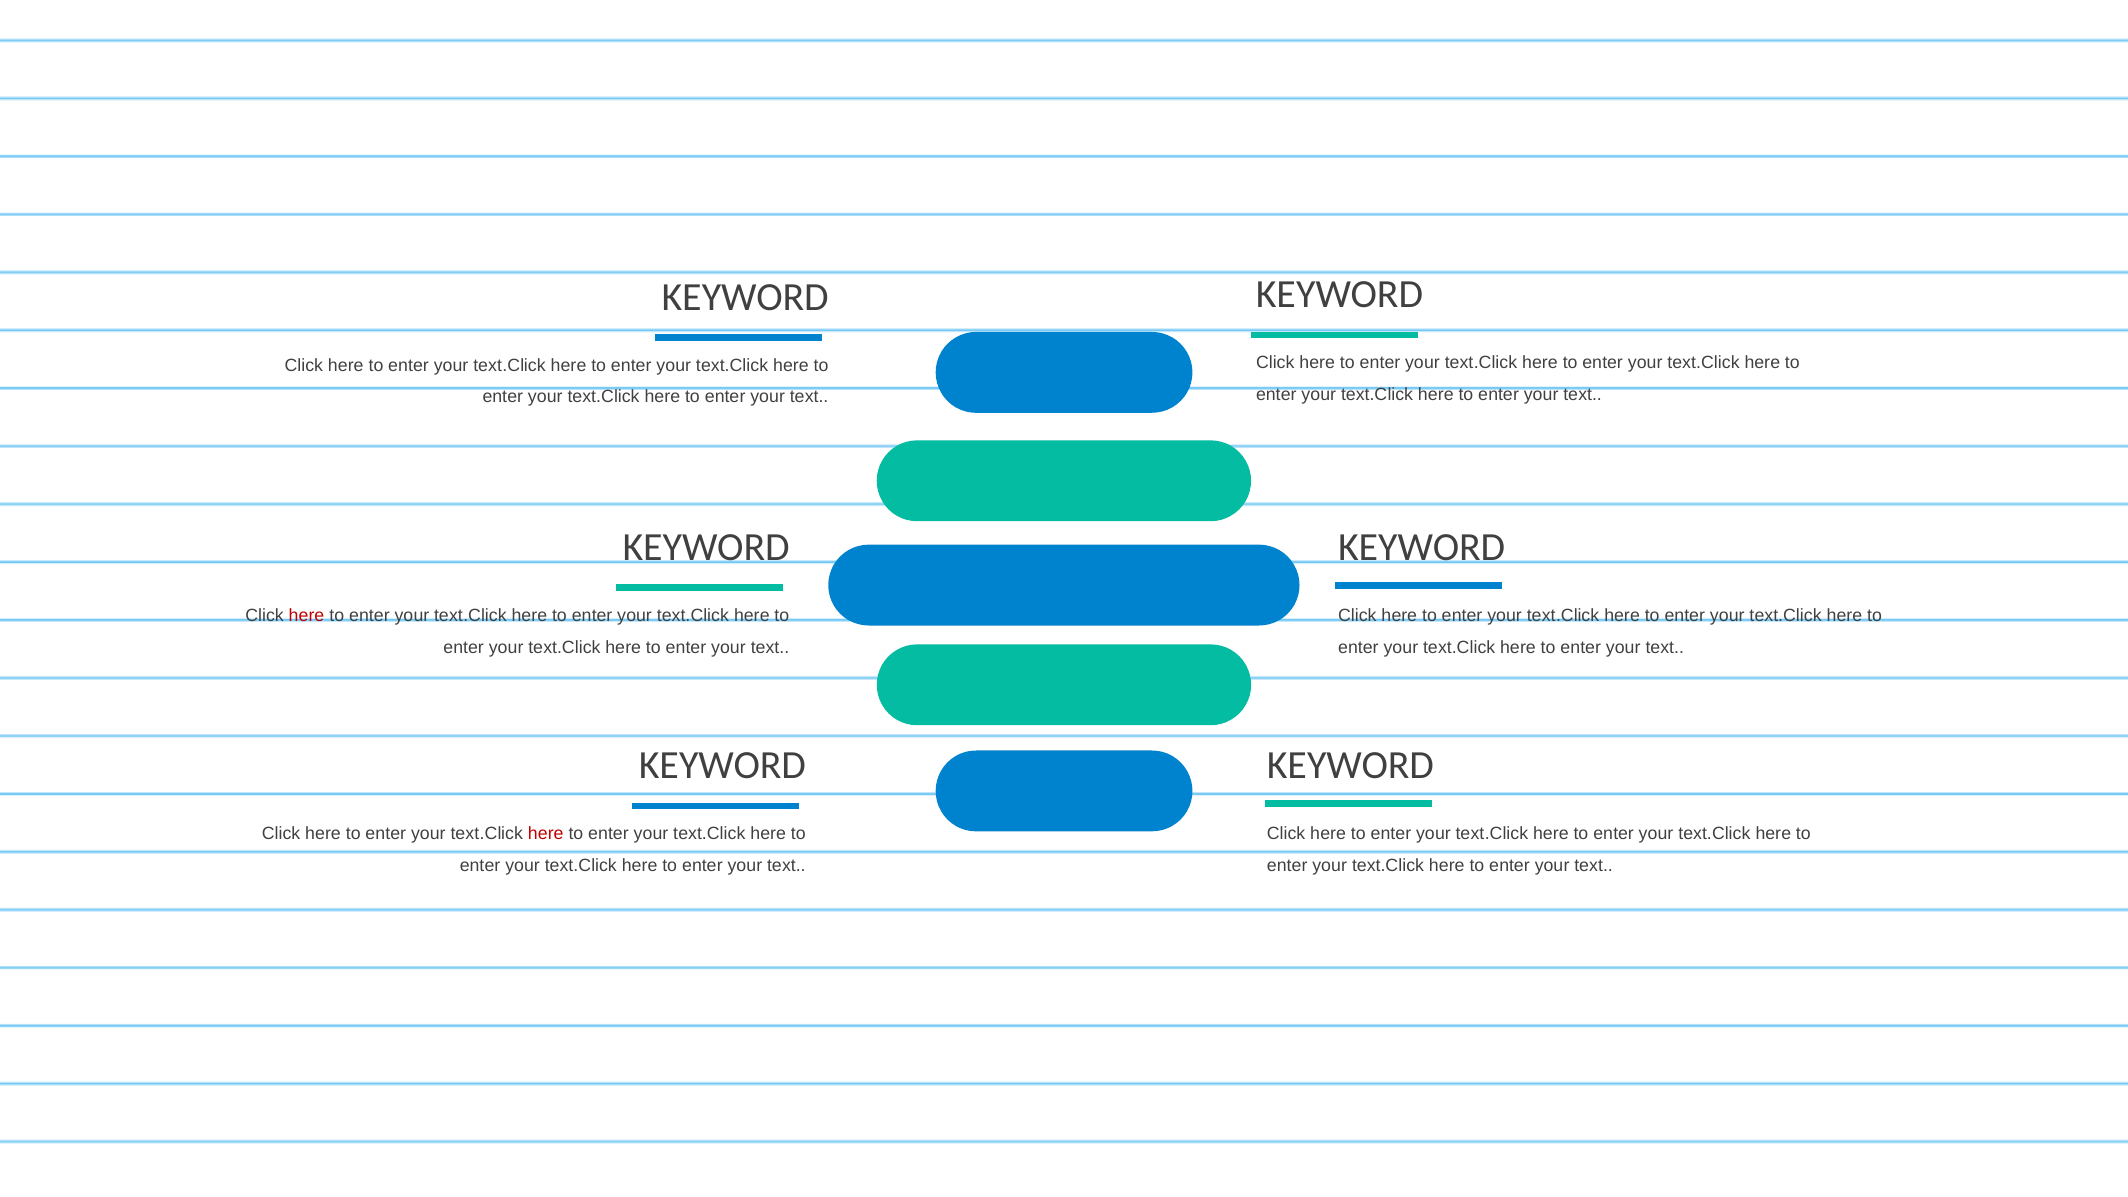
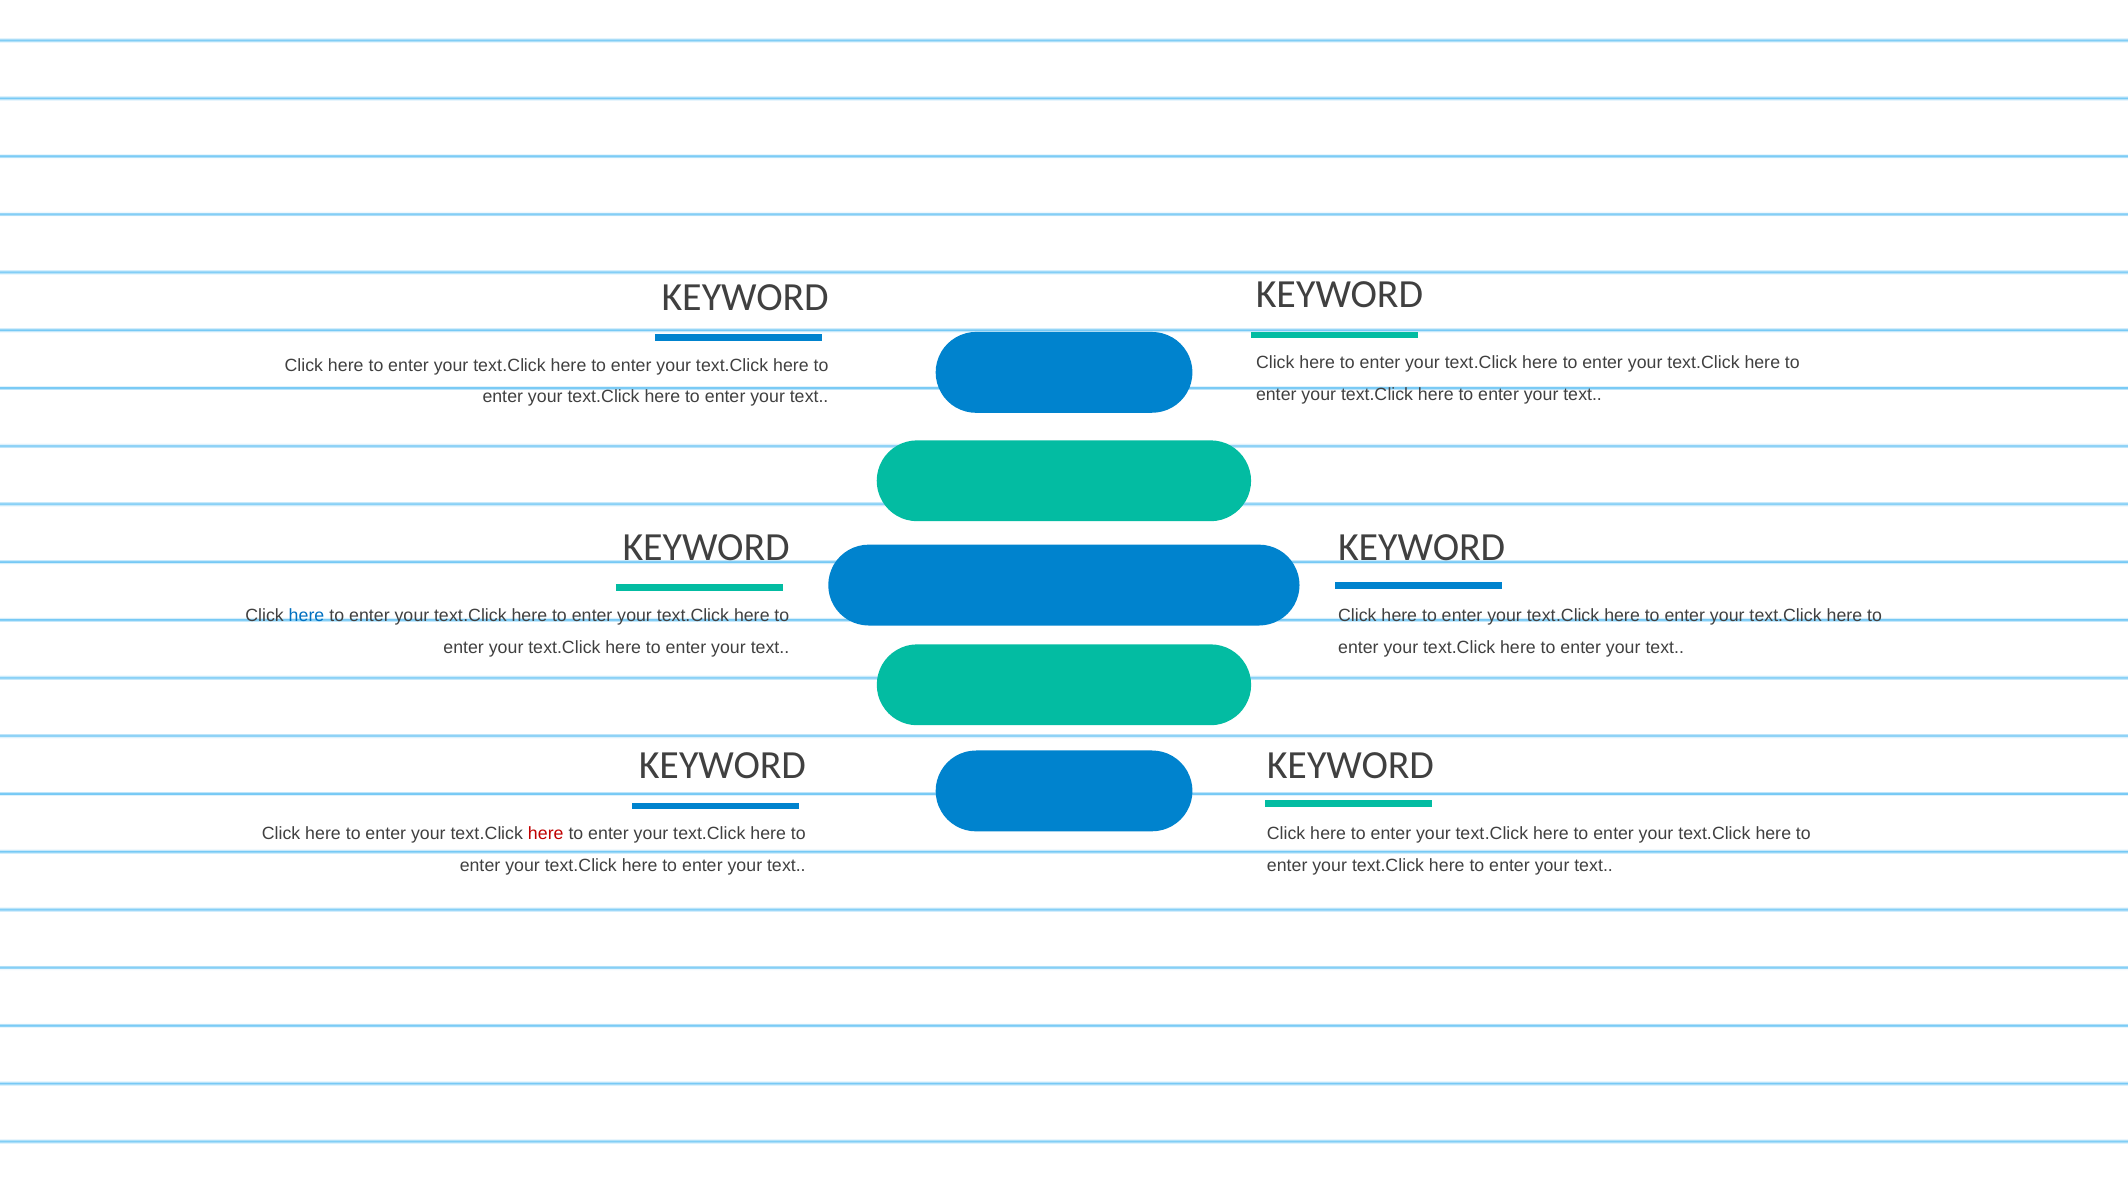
here at (307, 616) colour: red -> blue
